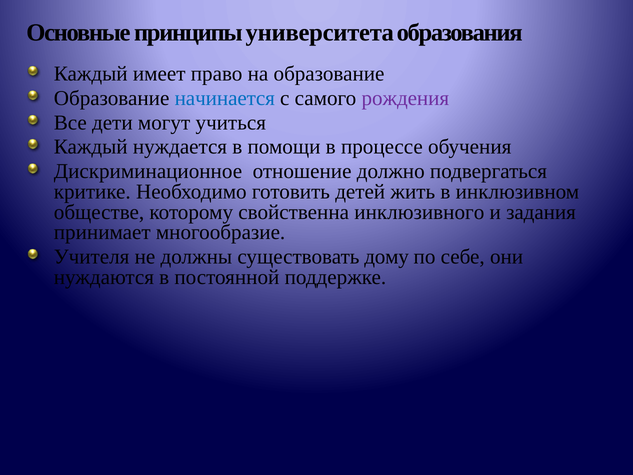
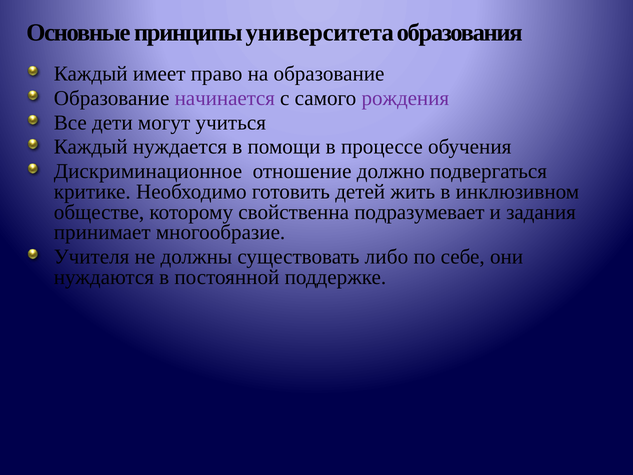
начинается colour: blue -> purple
инклюзивного: инклюзивного -> подразумевает
дому: дому -> либо
